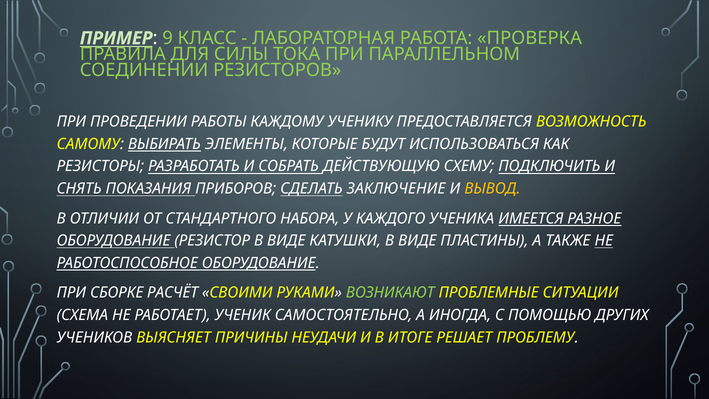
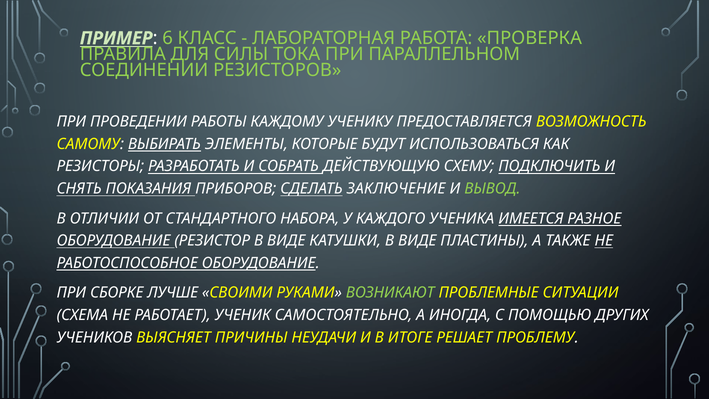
9: 9 -> 6
ВЫВОД colour: yellow -> light green
РАСЧЁТ: РАСЧЁТ -> ЛУЧШЕ
